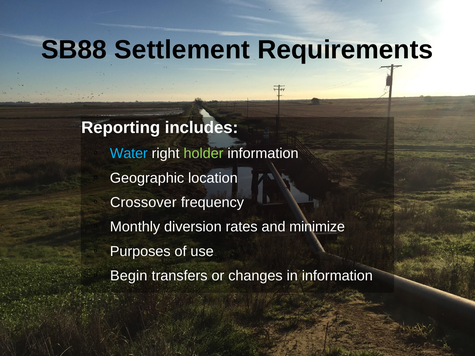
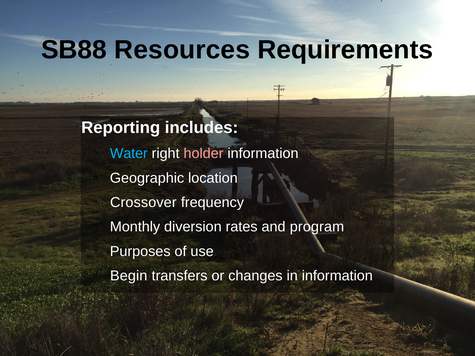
Settlement: Settlement -> Resources
holder colour: light green -> pink
minimize: minimize -> program
